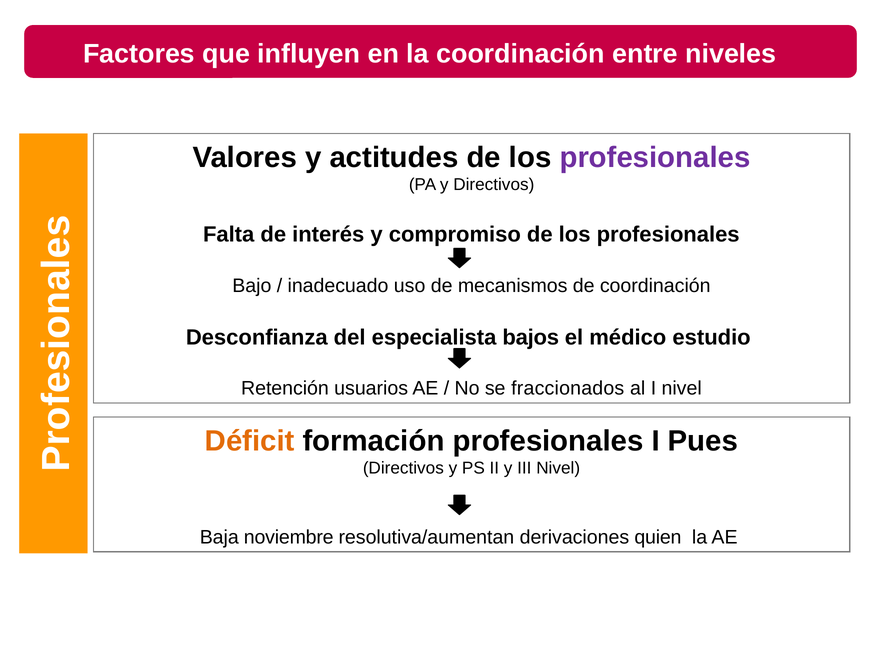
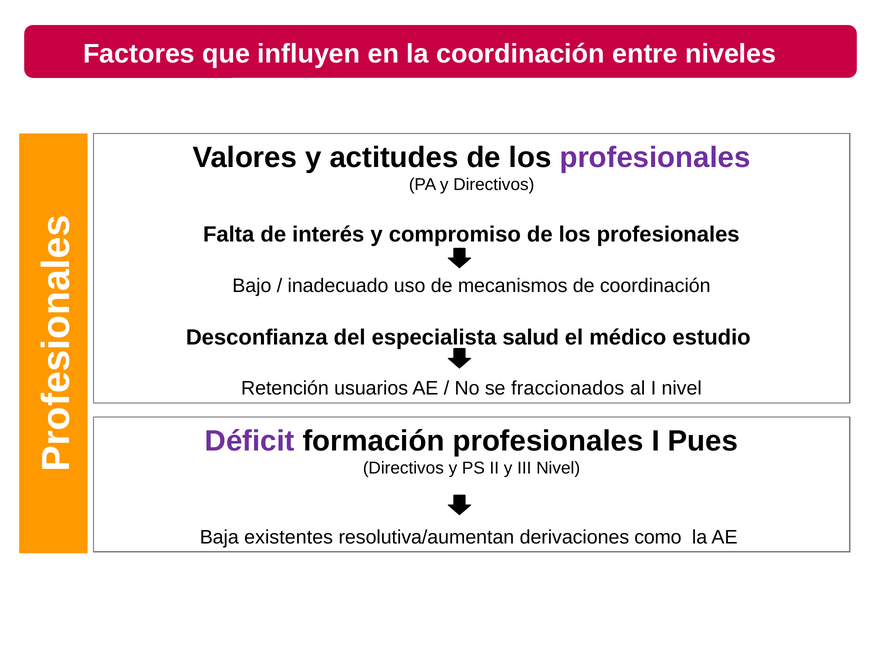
bajos: bajos -> salud
Déficit colour: orange -> purple
noviembre: noviembre -> existentes
quien: quien -> como
